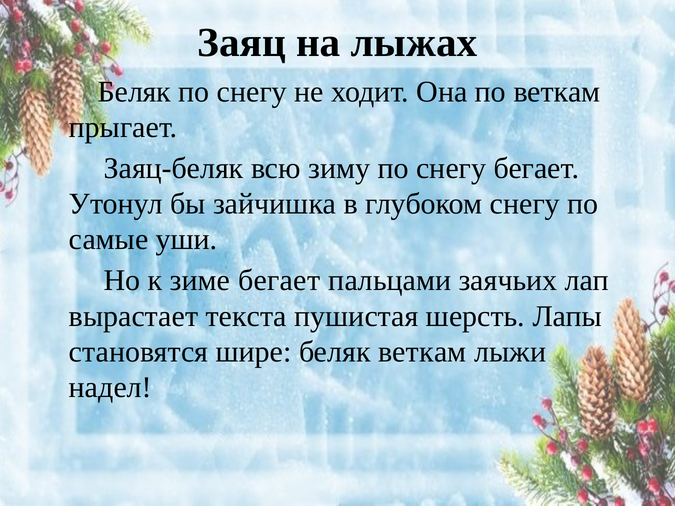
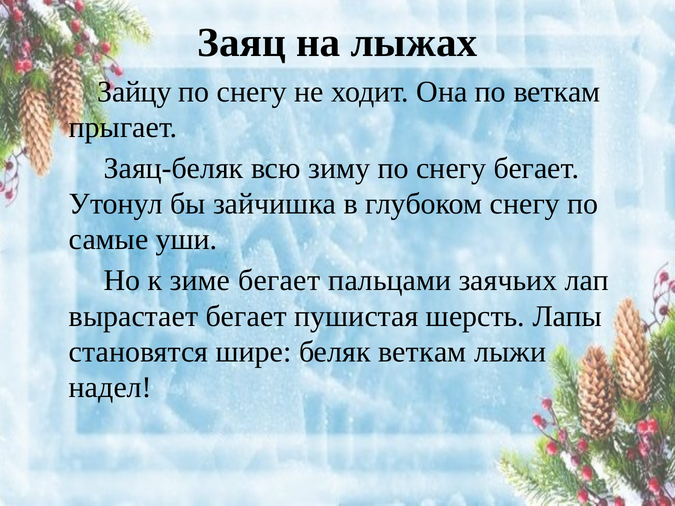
Беляк at (134, 92): Беляк -> Зайцу
вырастает текста: текста -> бегает
